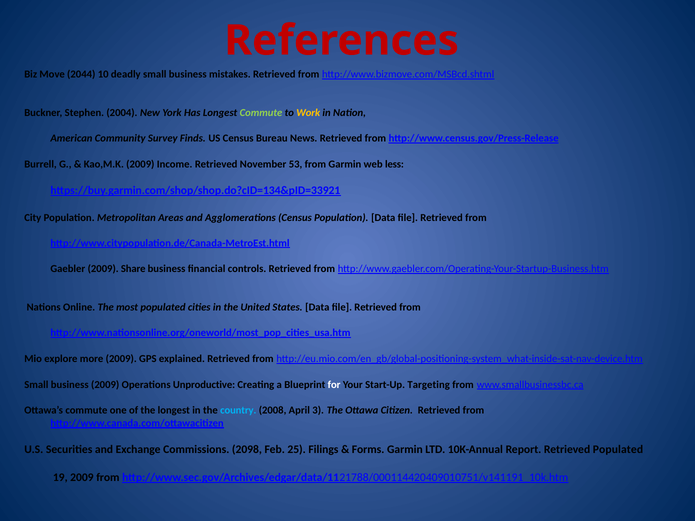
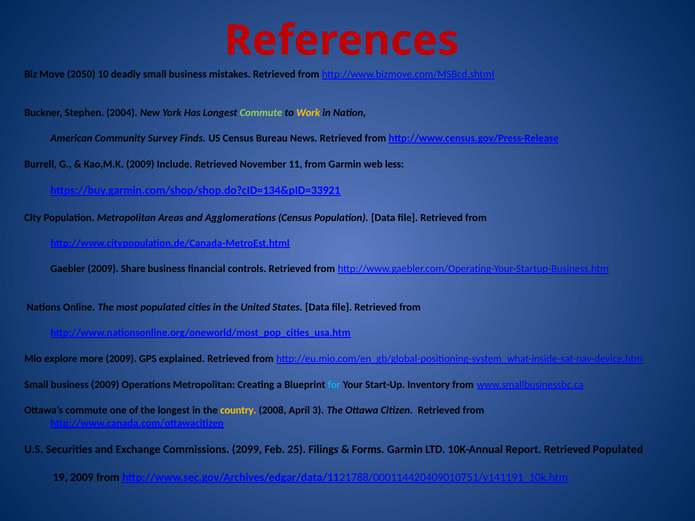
2044: 2044 -> 2050
Income: Income -> Include
53: 53 -> 11
Operations Unproductive: Unproductive -> Metropolitan
for colour: white -> light blue
Targeting: Targeting -> Inventory
country colour: light blue -> yellow
2098: 2098 -> 2099
